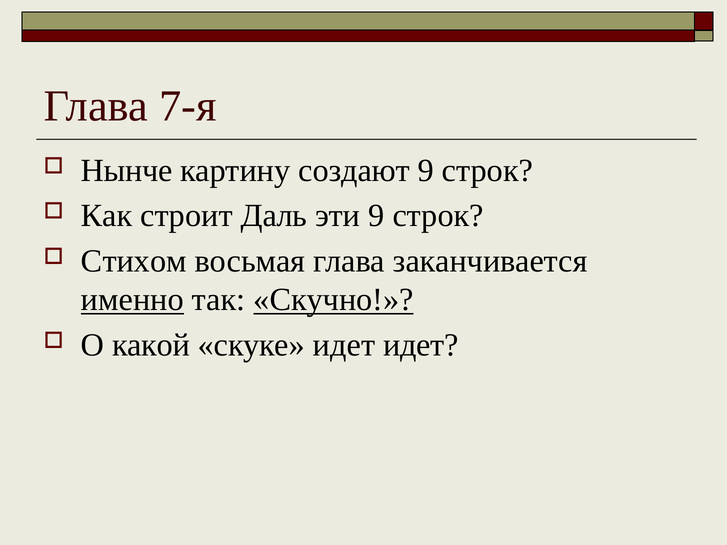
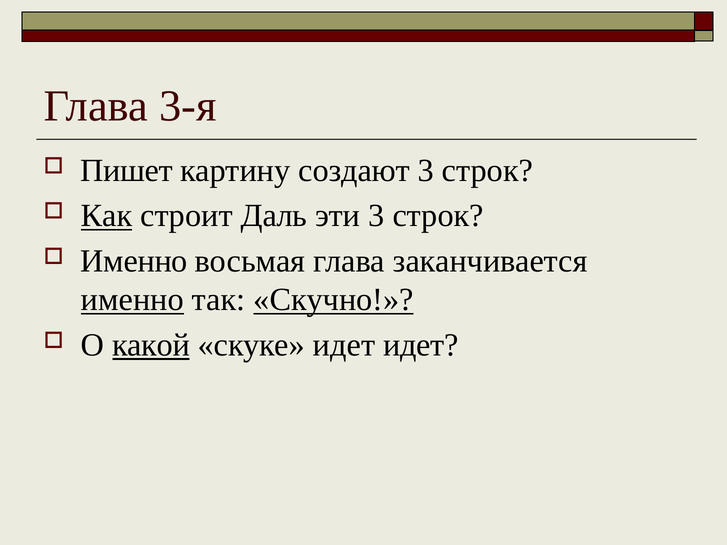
7-я: 7-я -> 3-я
Нынче: Нынче -> Пишет
создают 9: 9 -> 3
Как underline: none -> present
эти 9: 9 -> 3
Стихом at (134, 261): Стихом -> Именно
какой underline: none -> present
